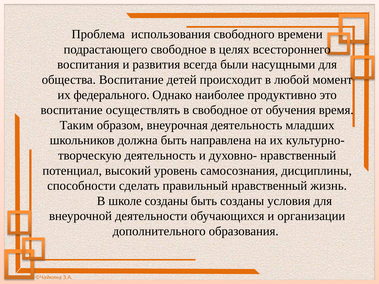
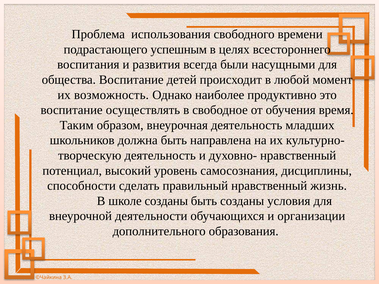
подрастающего свободное: свободное -> успешным
федерального: федерального -> возможность
